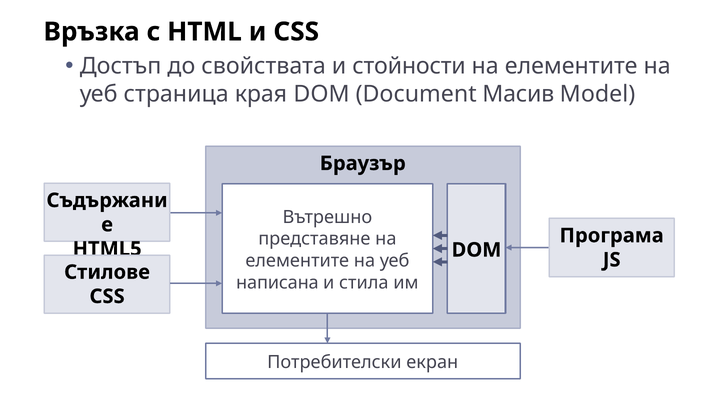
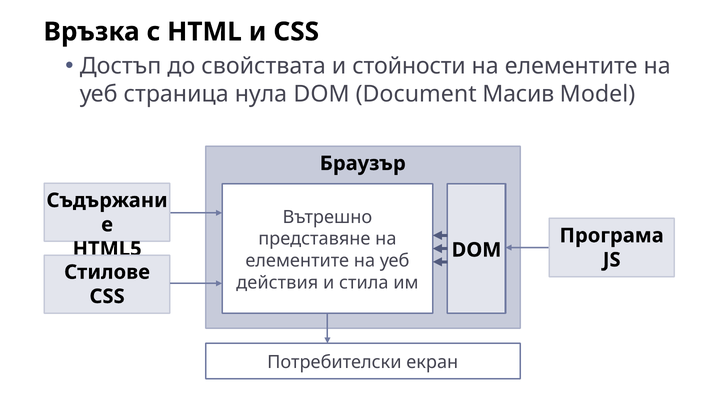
края: края -> нула
написана: написана -> действия
